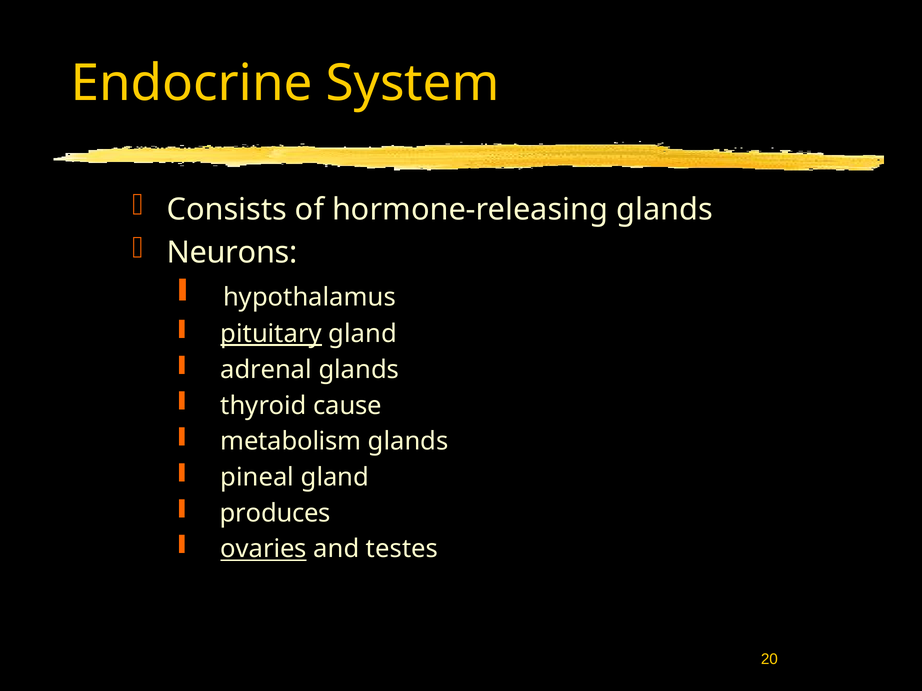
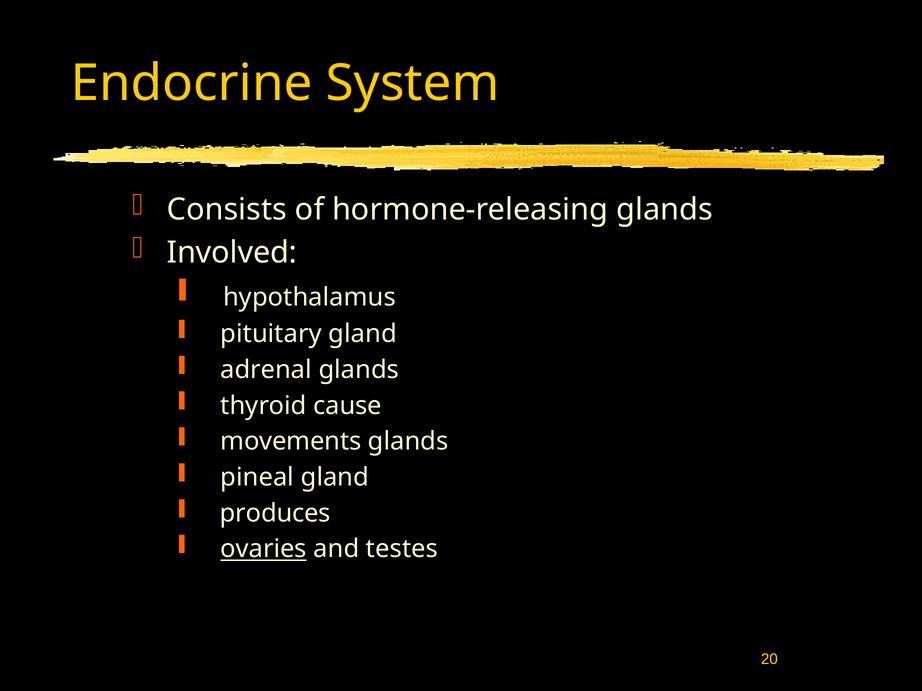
Neurons: Neurons -> Involved
pituitary underline: present -> none
metabolism: metabolism -> movements
